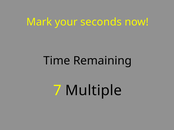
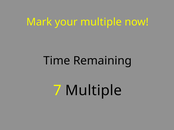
your seconds: seconds -> multiple
